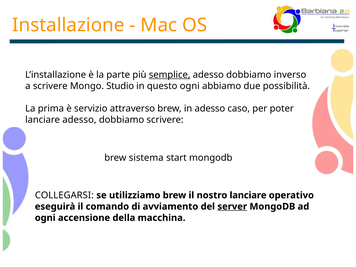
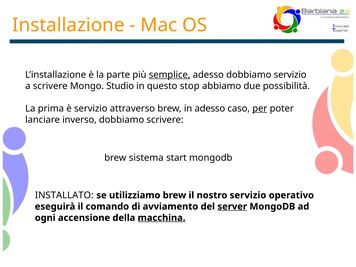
dobbiamo inverso: inverso -> servizio
questo ogni: ogni -> stop
per underline: none -> present
lanciare adesso: adesso -> inverso
COLLEGARSI: COLLEGARSI -> INSTALLATO
nostro lanciare: lanciare -> servizio
macchina underline: none -> present
